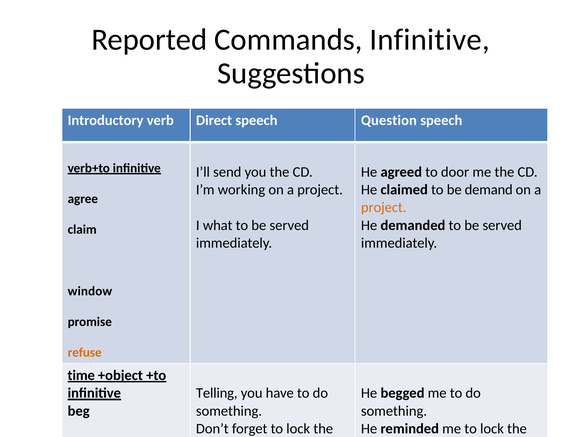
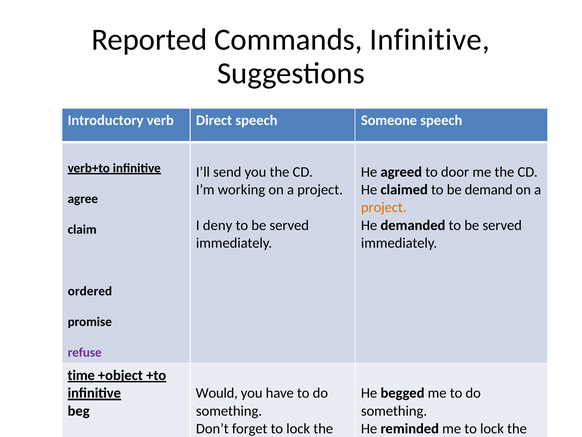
Question: Question -> Someone
what: what -> deny
window: window -> ordered
refuse colour: orange -> purple
Telling: Telling -> Would
